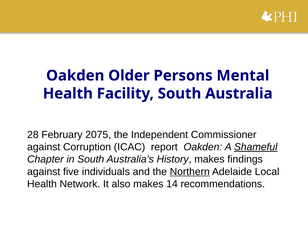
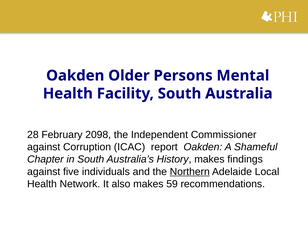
2075: 2075 -> 2098
Shameful underline: present -> none
14: 14 -> 59
